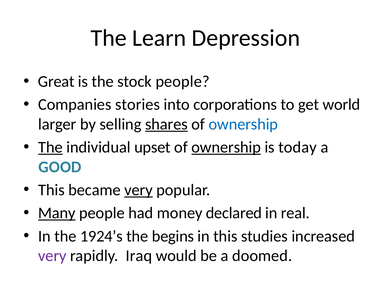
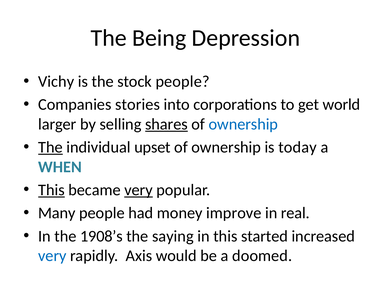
Learn: Learn -> Being
Great: Great -> Vichy
ownership at (226, 147) underline: present -> none
GOOD: GOOD -> WHEN
This at (51, 189) underline: none -> present
Many underline: present -> none
declared: declared -> improve
1924’s: 1924’s -> 1908’s
begins: begins -> saying
studies: studies -> started
very at (52, 255) colour: purple -> blue
Iraq: Iraq -> Axis
